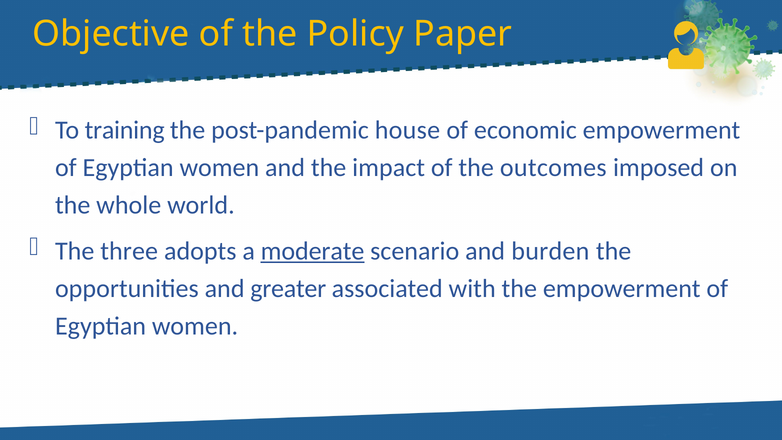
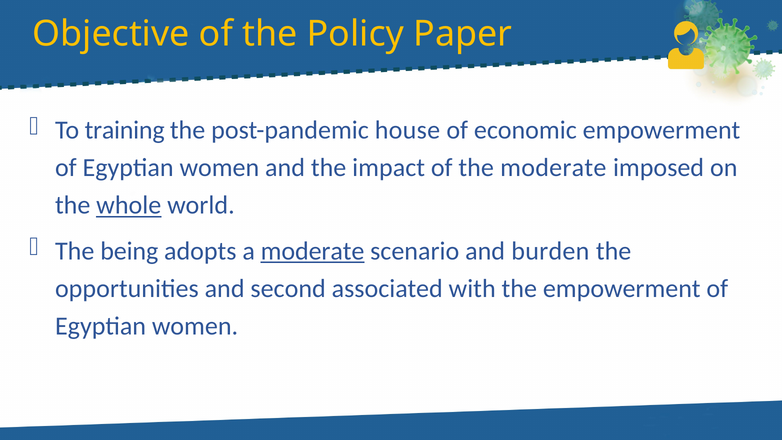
the outcomes: outcomes -> moderate
whole underline: none -> present
three: three -> being
greater: greater -> second
